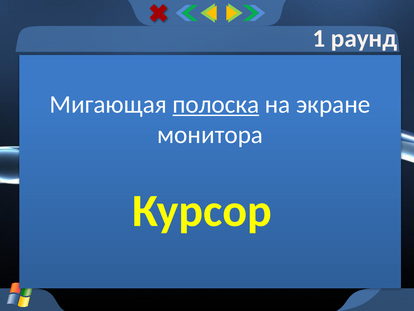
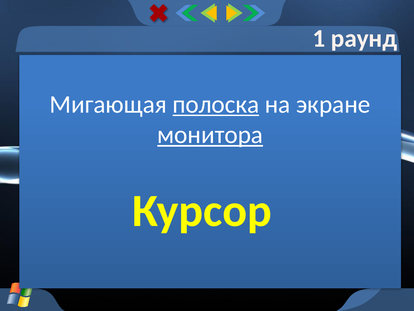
монитора underline: none -> present
